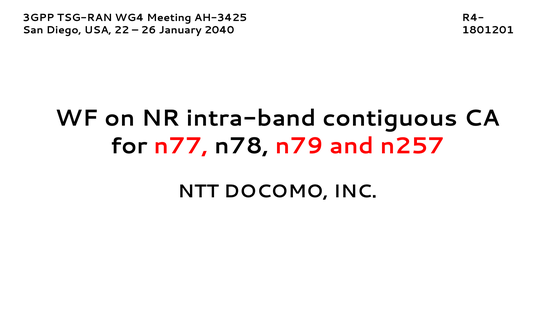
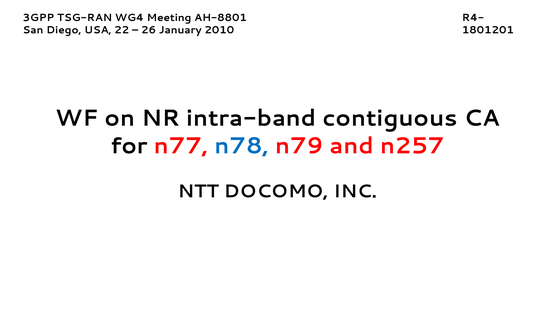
AH-3425: AH-3425 -> AH-8801
2040: 2040 -> 2010
n78 colour: black -> blue
